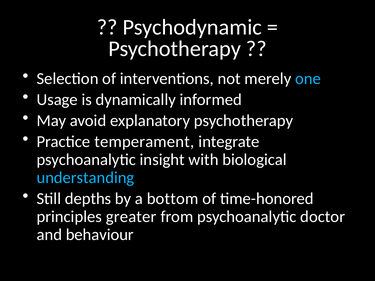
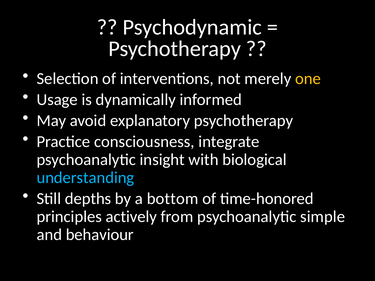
one colour: light blue -> yellow
temperament: temperament -> consciousness
greater: greater -> actively
doctor: doctor -> simple
